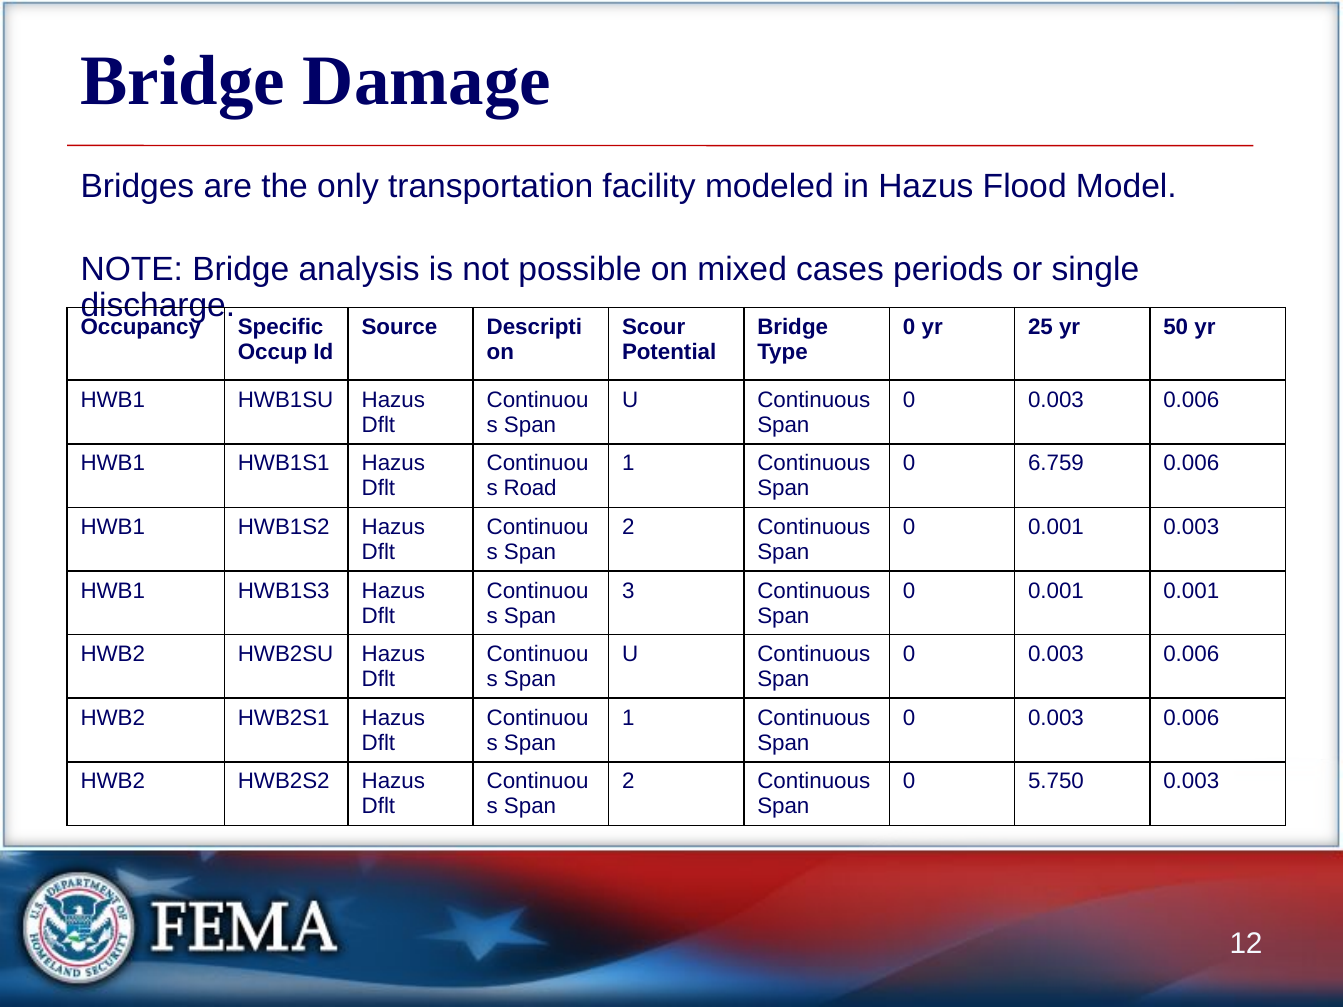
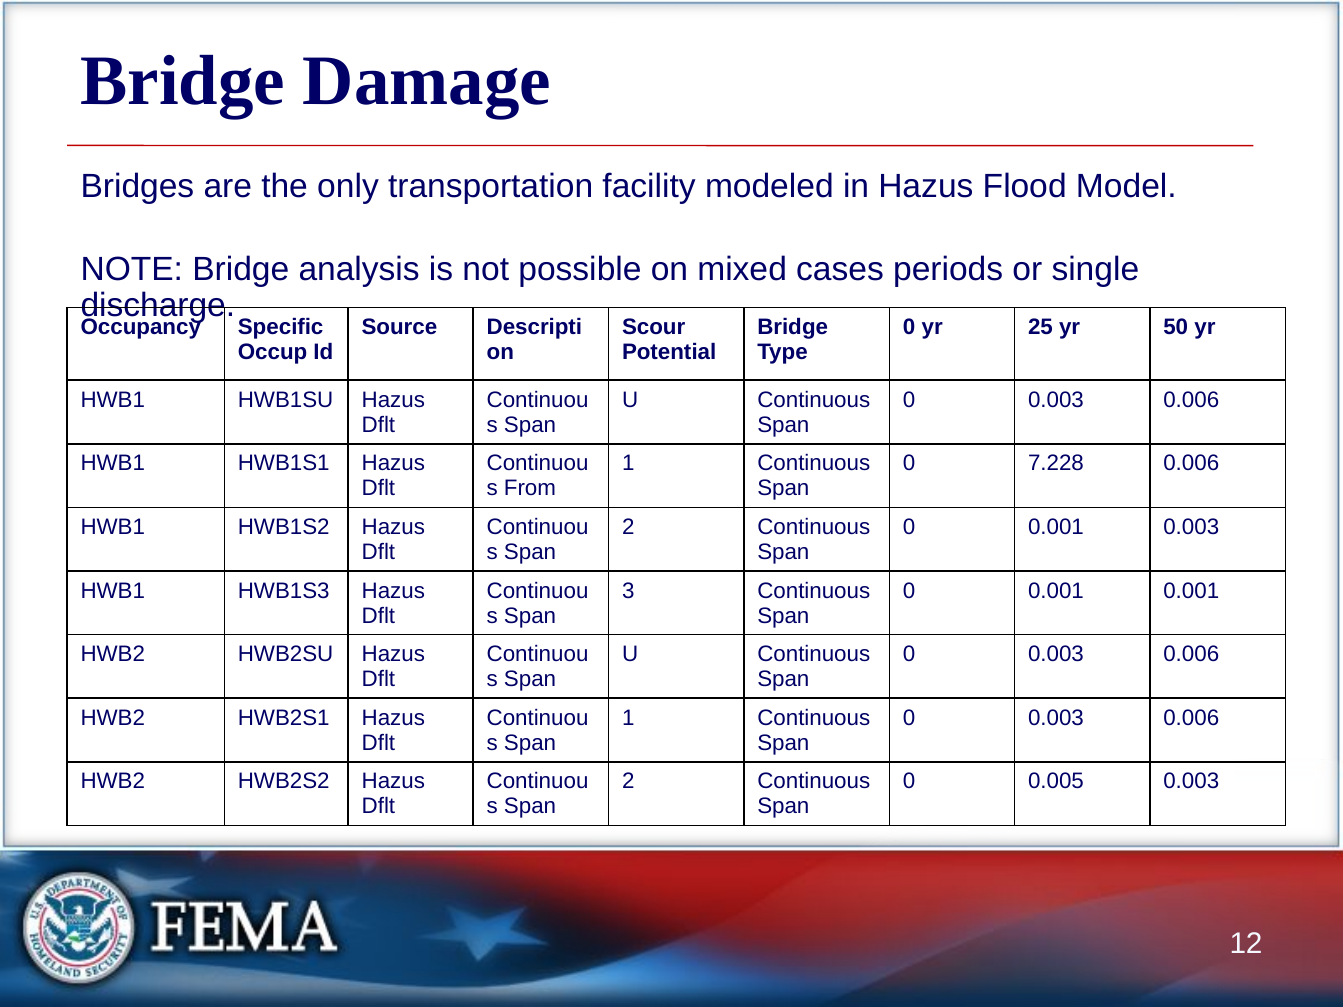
6.759: 6.759 -> 7.228
Road: Road -> From
5.750: 5.750 -> 0.005
